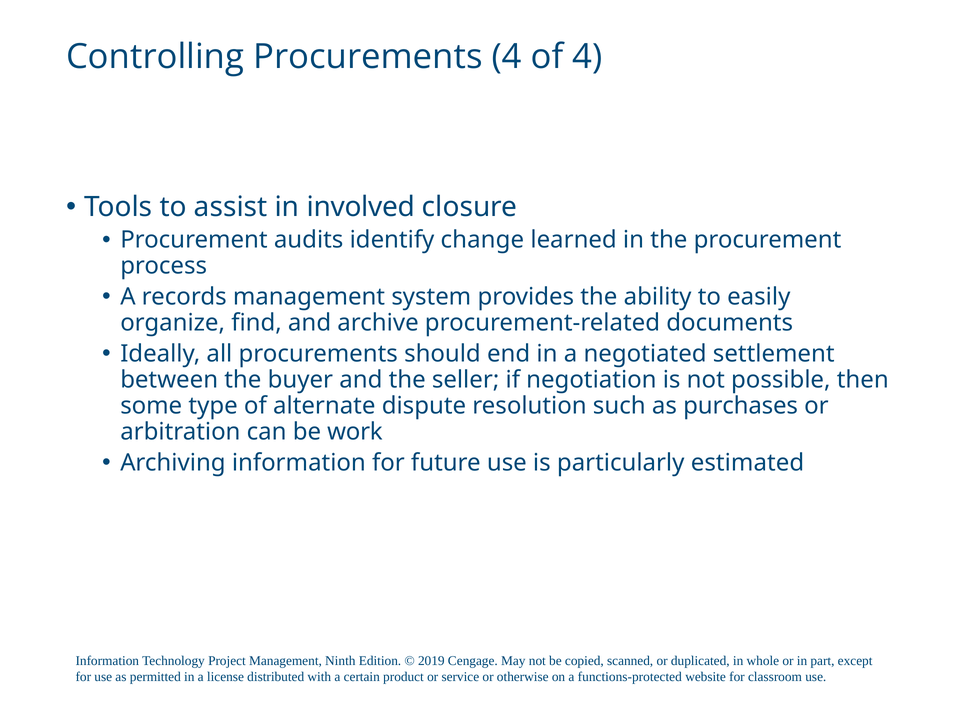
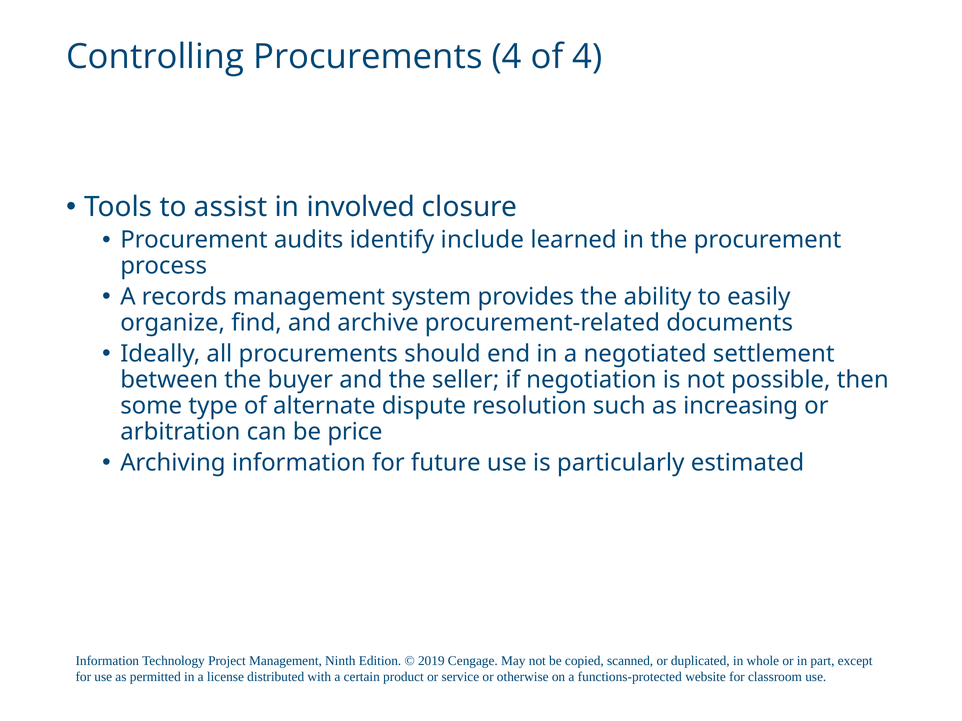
change: change -> include
purchases: purchases -> increasing
work: work -> price
